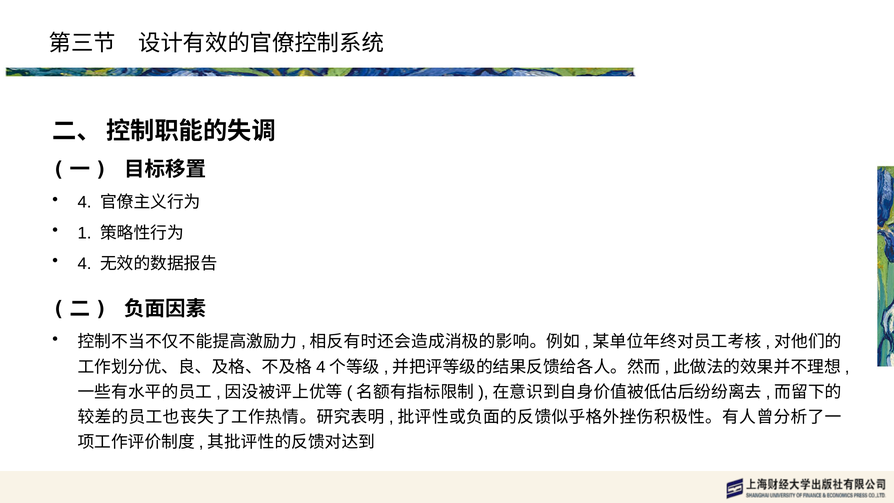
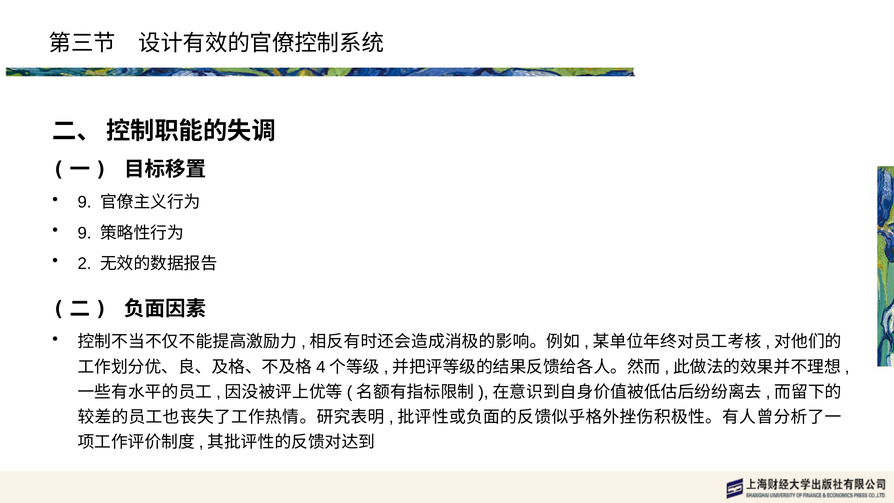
4 at (84, 202): 4 -> 9
1 at (84, 233): 1 -> 9
4 at (84, 264): 4 -> 2
